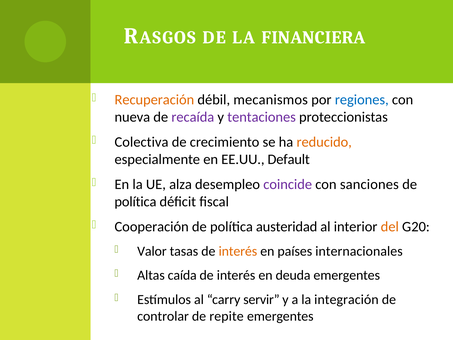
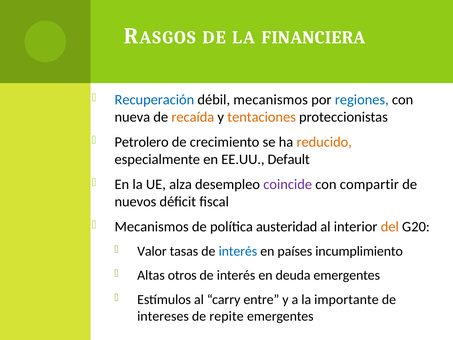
Recuperación colour: orange -> blue
recaída colour: purple -> orange
tentaciones colour: purple -> orange
Colectiva: Colectiva -> Petrolero
sanciones: sanciones -> compartir
política at (135, 202): política -> nuevos
Cooperación at (152, 227): Cooperación -> Mecanismos
interés at (238, 251) colour: orange -> blue
internacionales: internacionales -> incumplimiento
caída: caída -> otros
servir: servir -> entre
integración: integración -> importante
controlar: controlar -> intereses
